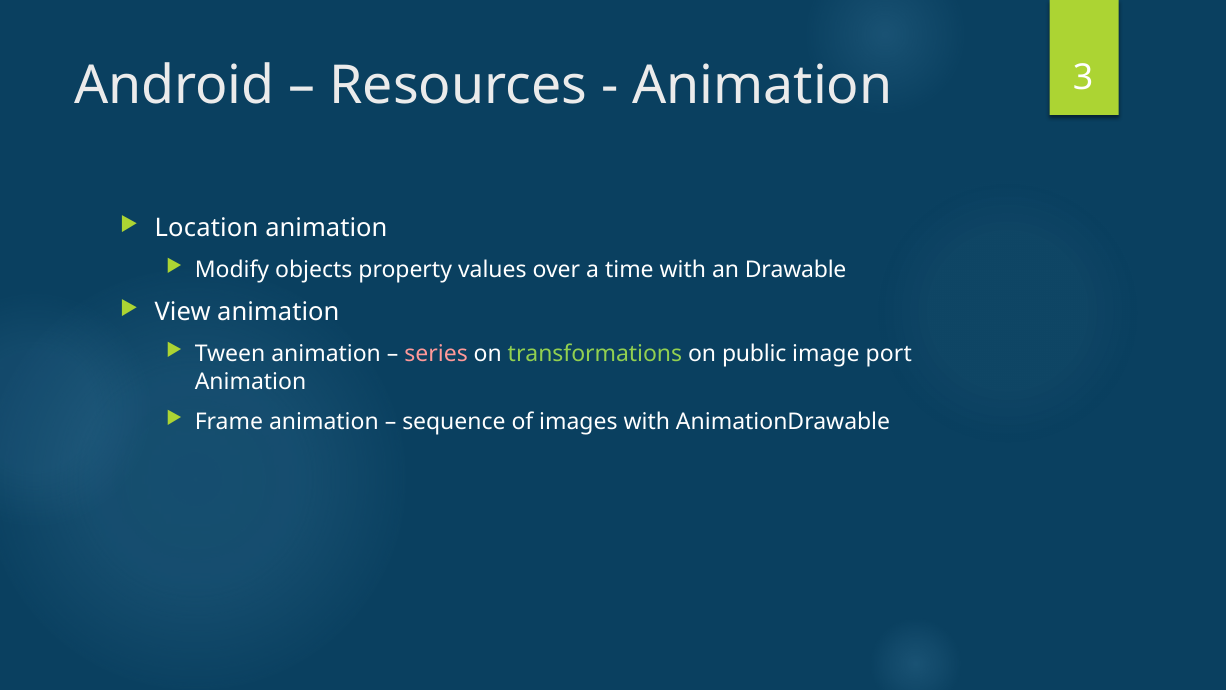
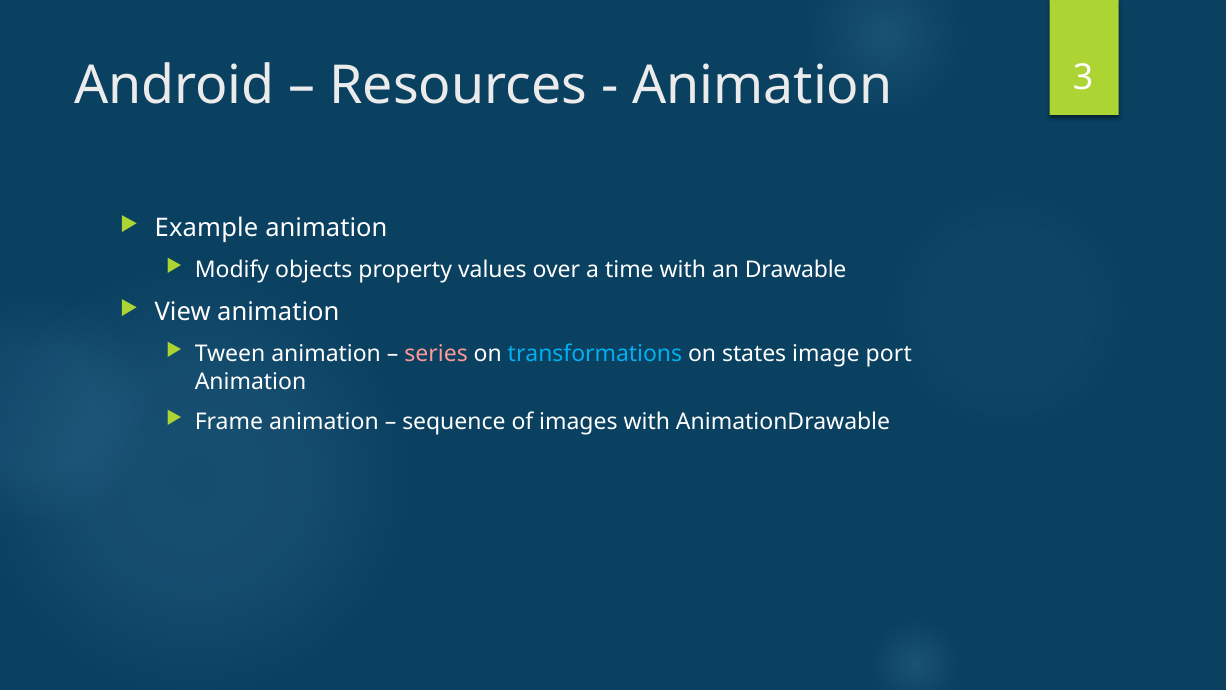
Location: Location -> Example
transformations colour: light green -> light blue
public: public -> states
